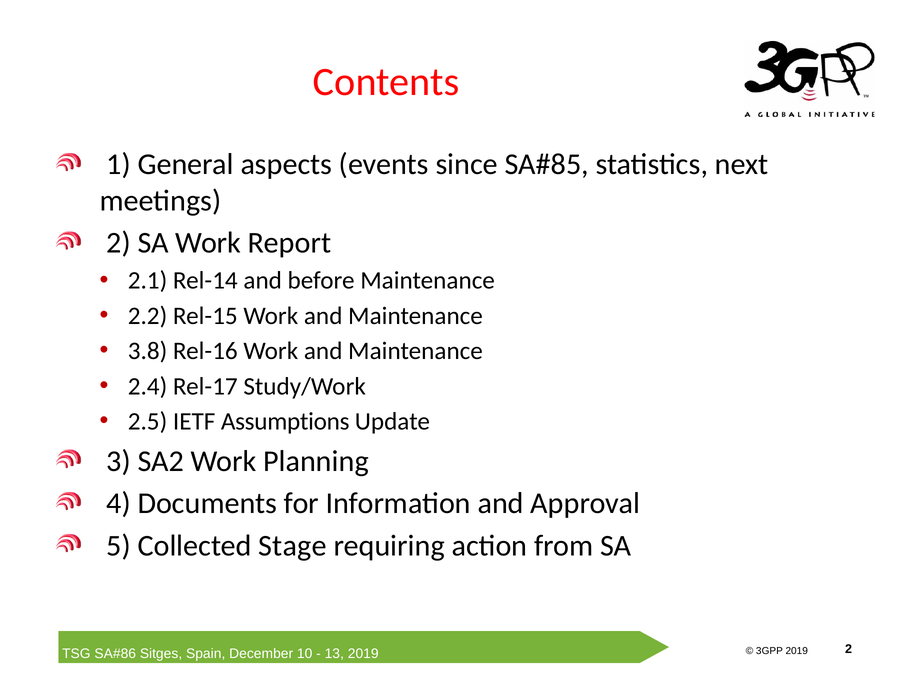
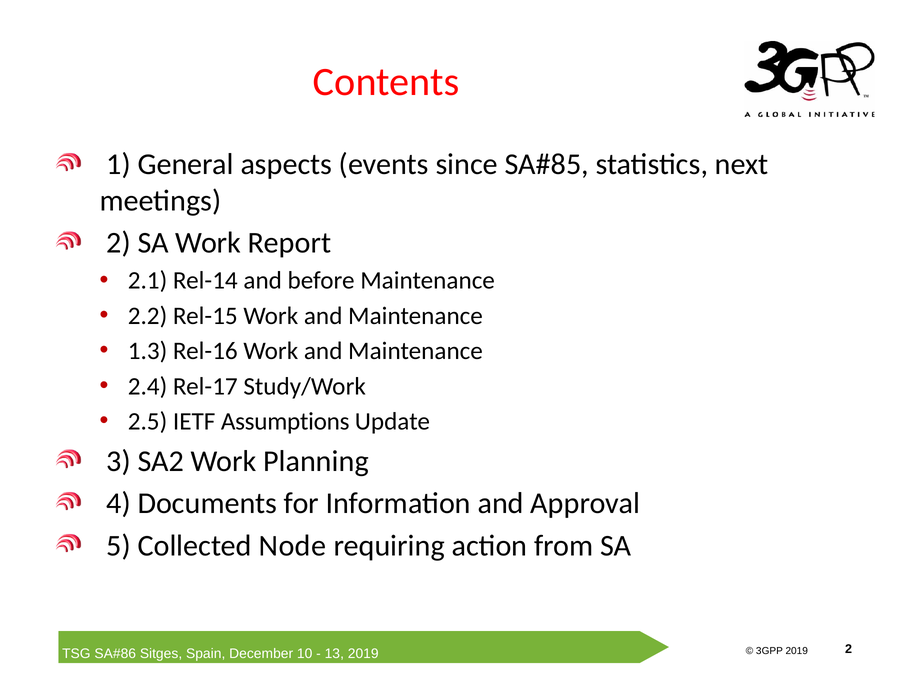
3.8: 3.8 -> 1.3
Stage: Stage -> Node
